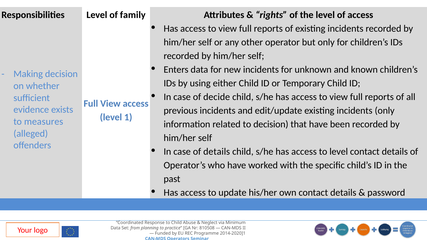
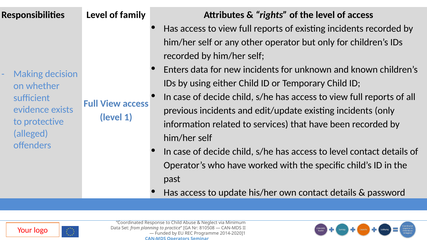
measures: measures -> protective
to decision: decision -> services
details at (217, 152): details -> decide
